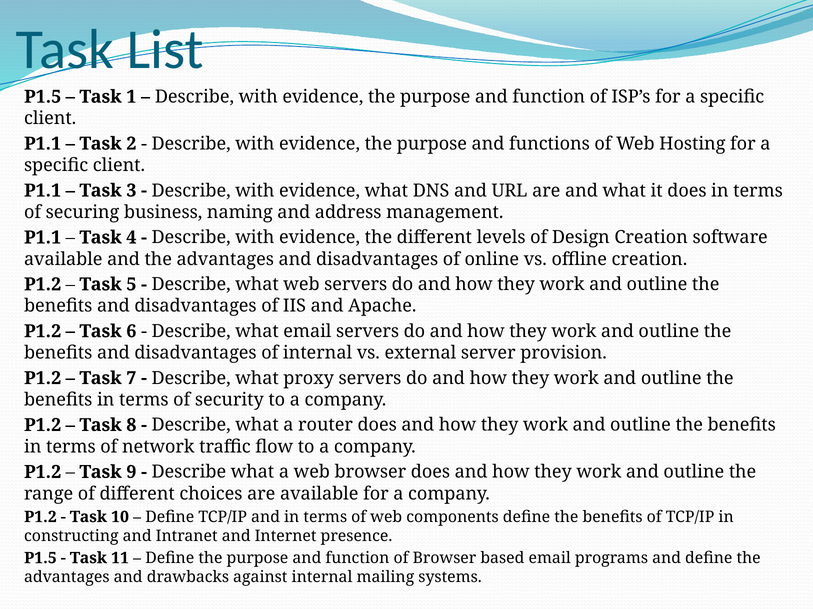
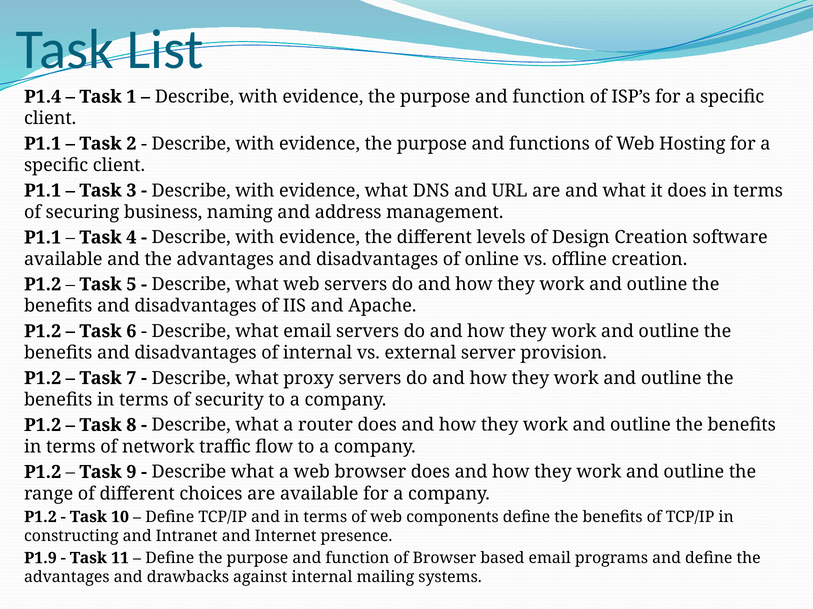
P1.5 at (43, 97): P1.5 -> P1.4
P1.5 at (40, 559): P1.5 -> P1.9
